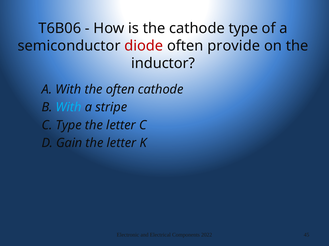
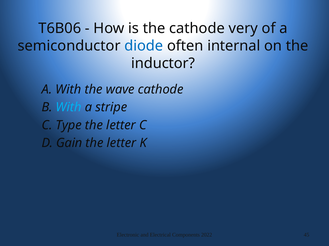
cathode type: type -> very
diode colour: red -> blue
provide: provide -> internal
the often: often -> wave
